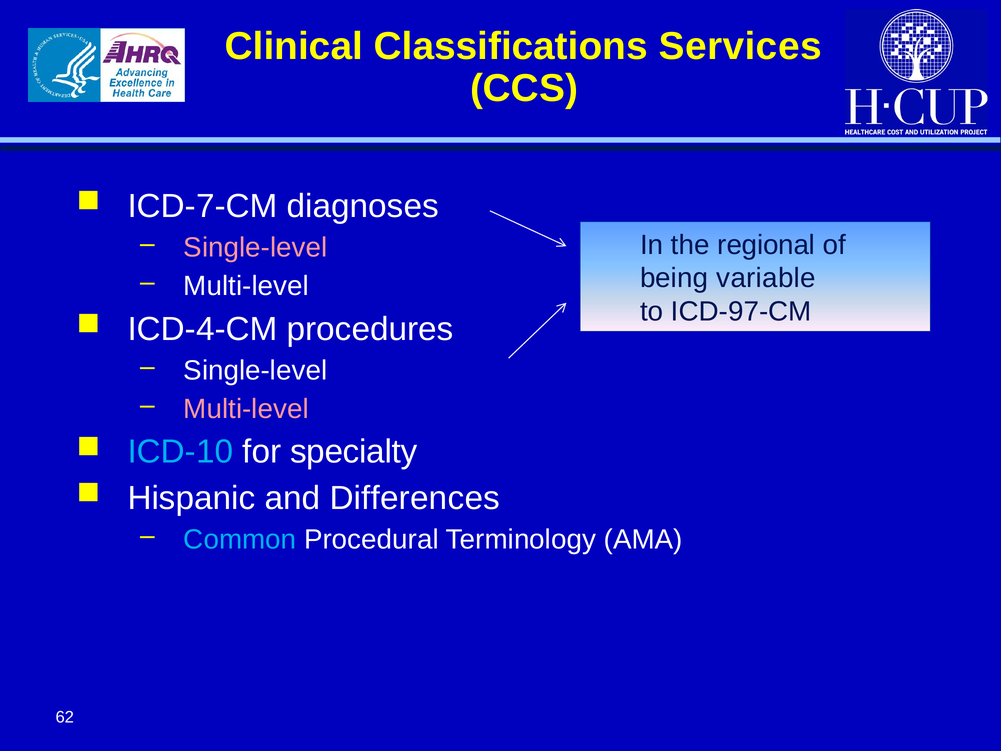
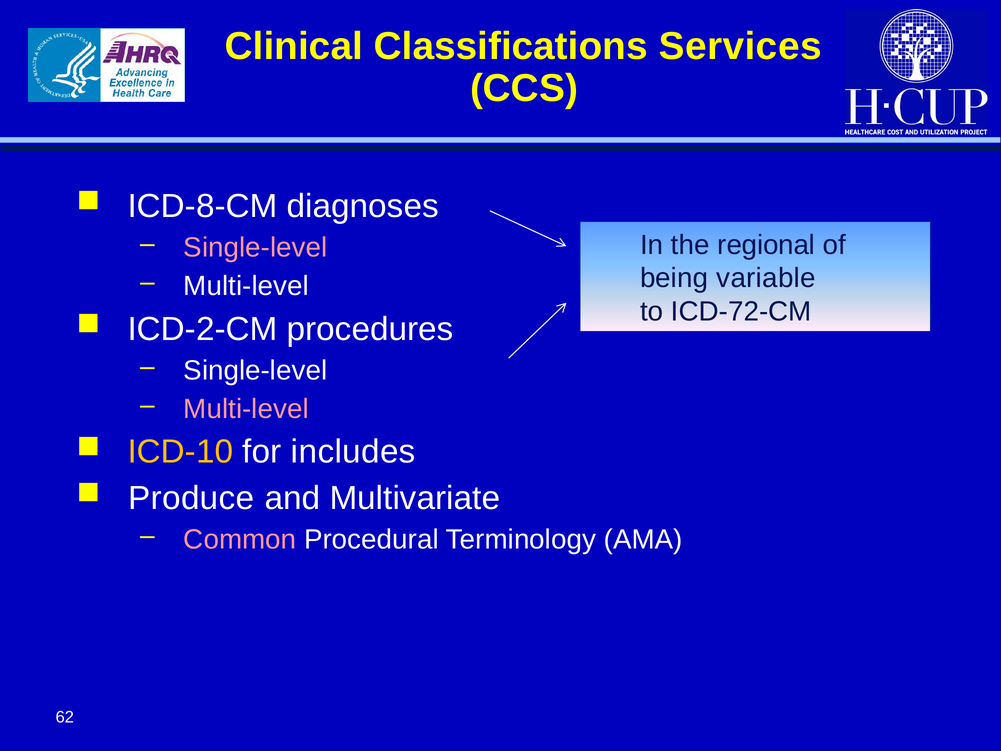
ICD-7-CM: ICD-7-CM -> ICD-8-CM
ICD-97-CM: ICD-97-CM -> ICD-72-CM
ICD-4-CM: ICD-4-CM -> ICD-2-CM
ICD-10 colour: light blue -> yellow
specialty: specialty -> includes
Hispanic: Hispanic -> Produce
Differences: Differences -> Multivariate
Common colour: light blue -> pink
